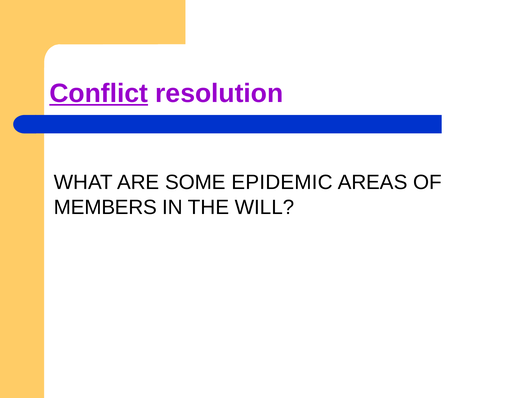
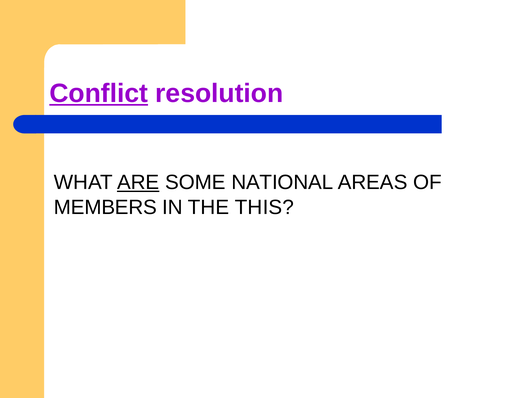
ARE underline: none -> present
EPIDEMIC: EPIDEMIC -> NATIONAL
WILL: WILL -> THIS
